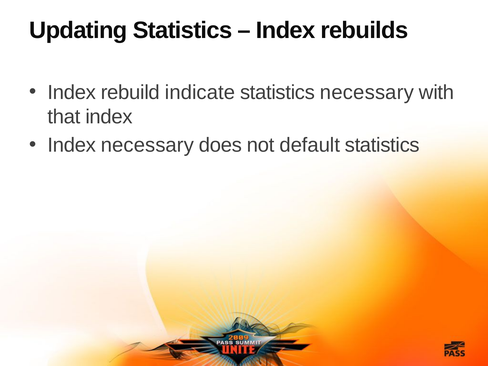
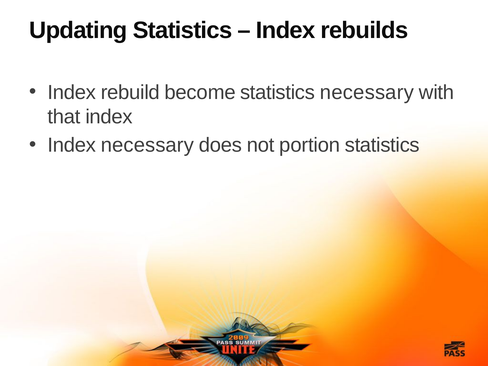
indicate: indicate -> become
default: default -> portion
